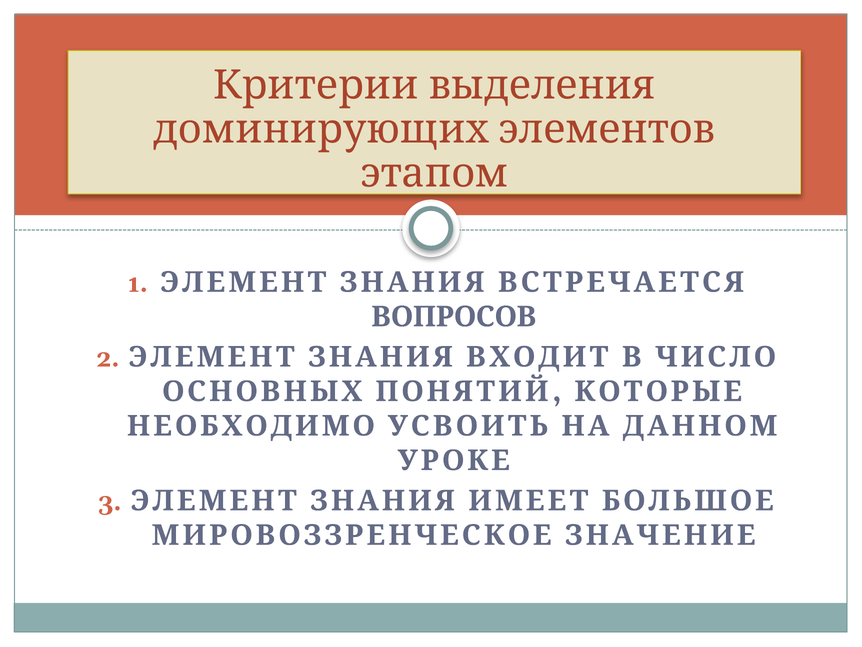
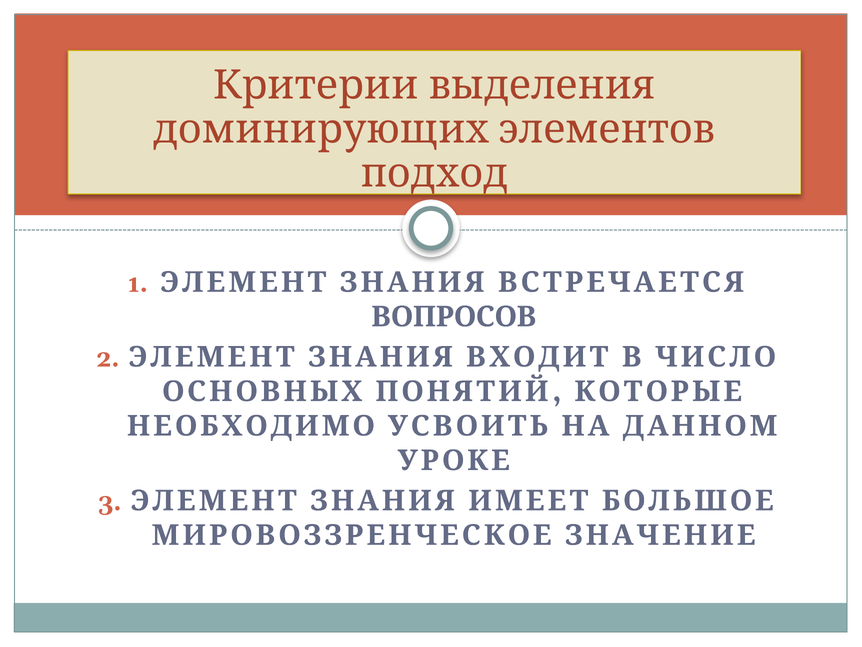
этапом: этапом -> подход
